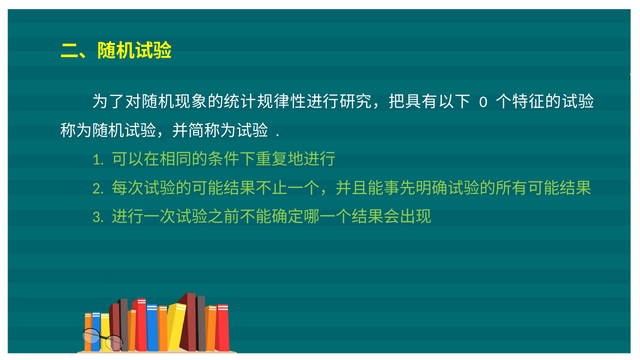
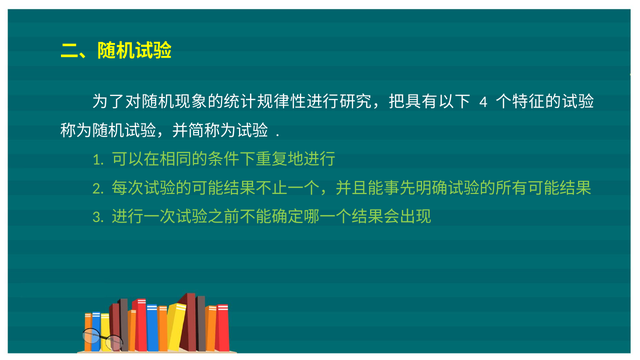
0: 0 -> 4
